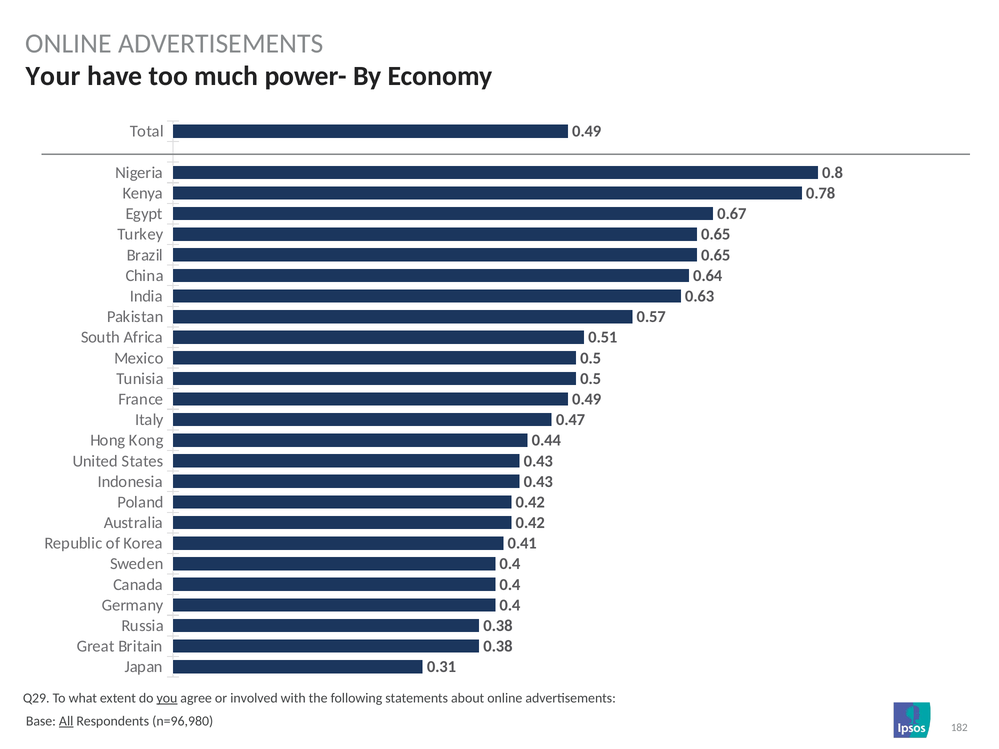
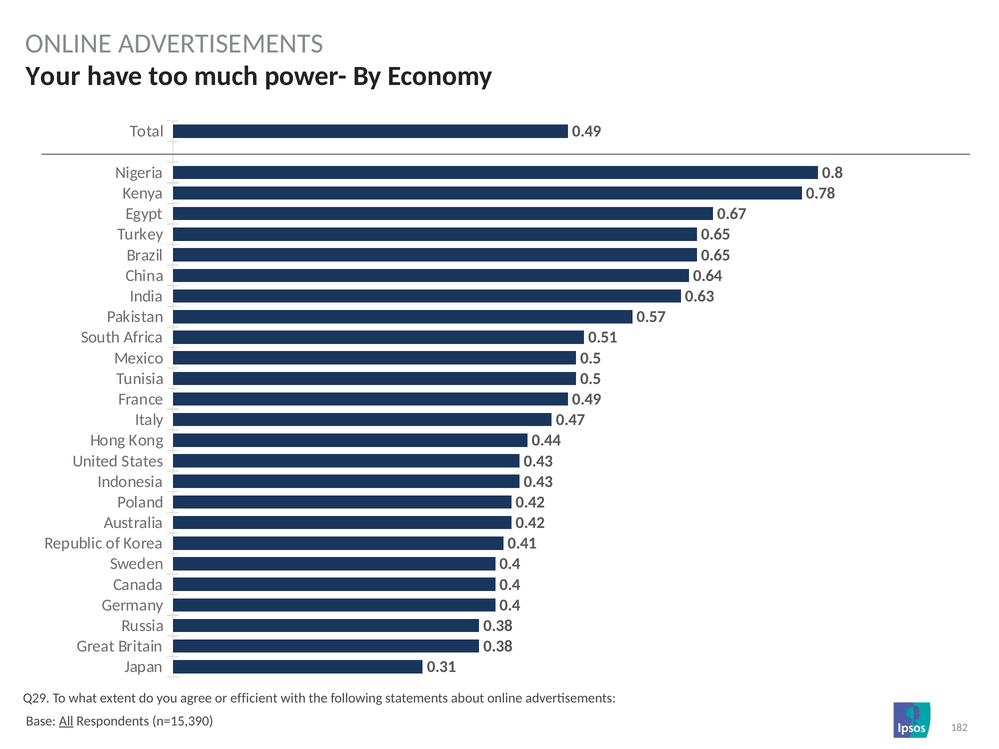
you underline: present -> none
involved: involved -> efficient
n=96,980: n=96,980 -> n=15,390
